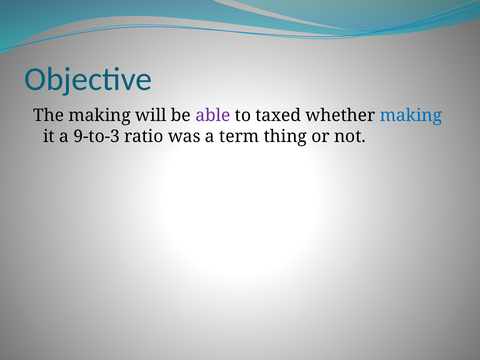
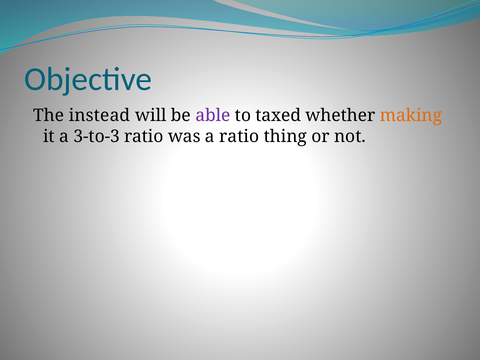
The making: making -> instead
making at (411, 116) colour: blue -> orange
9-to-3: 9-to-3 -> 3-to-3
a term: term -> ratio
